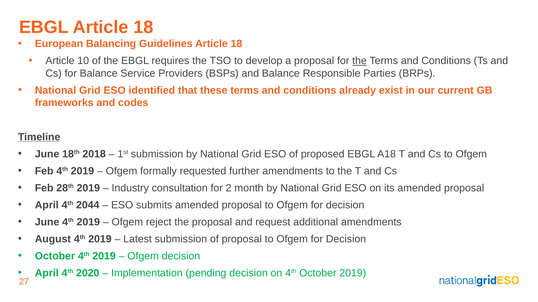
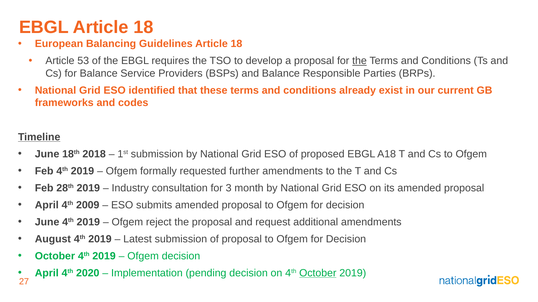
10: 10 -> 53
2: 2 -> 3
2044: 2044 -> 2009
October at (318, 274) underline: none -> present
